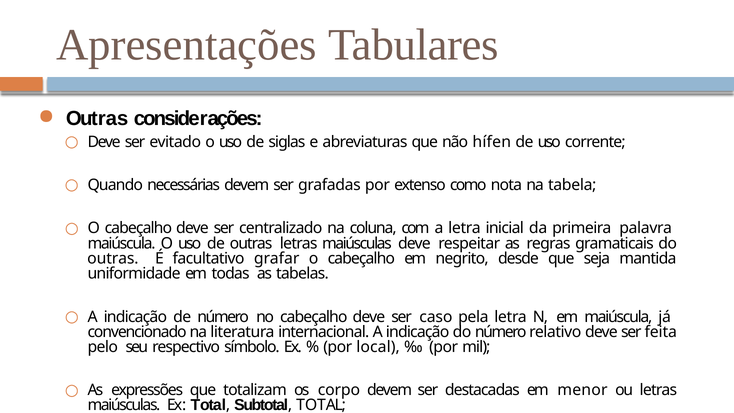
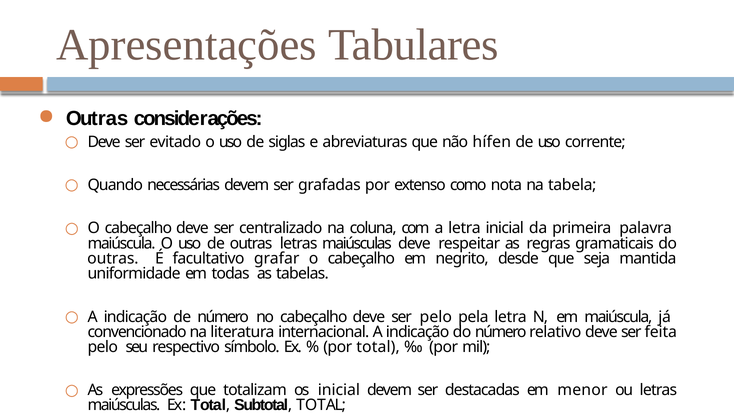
ser caso: caso -> pelo
por local: local -> total
os corpo: corpo -> inicial
